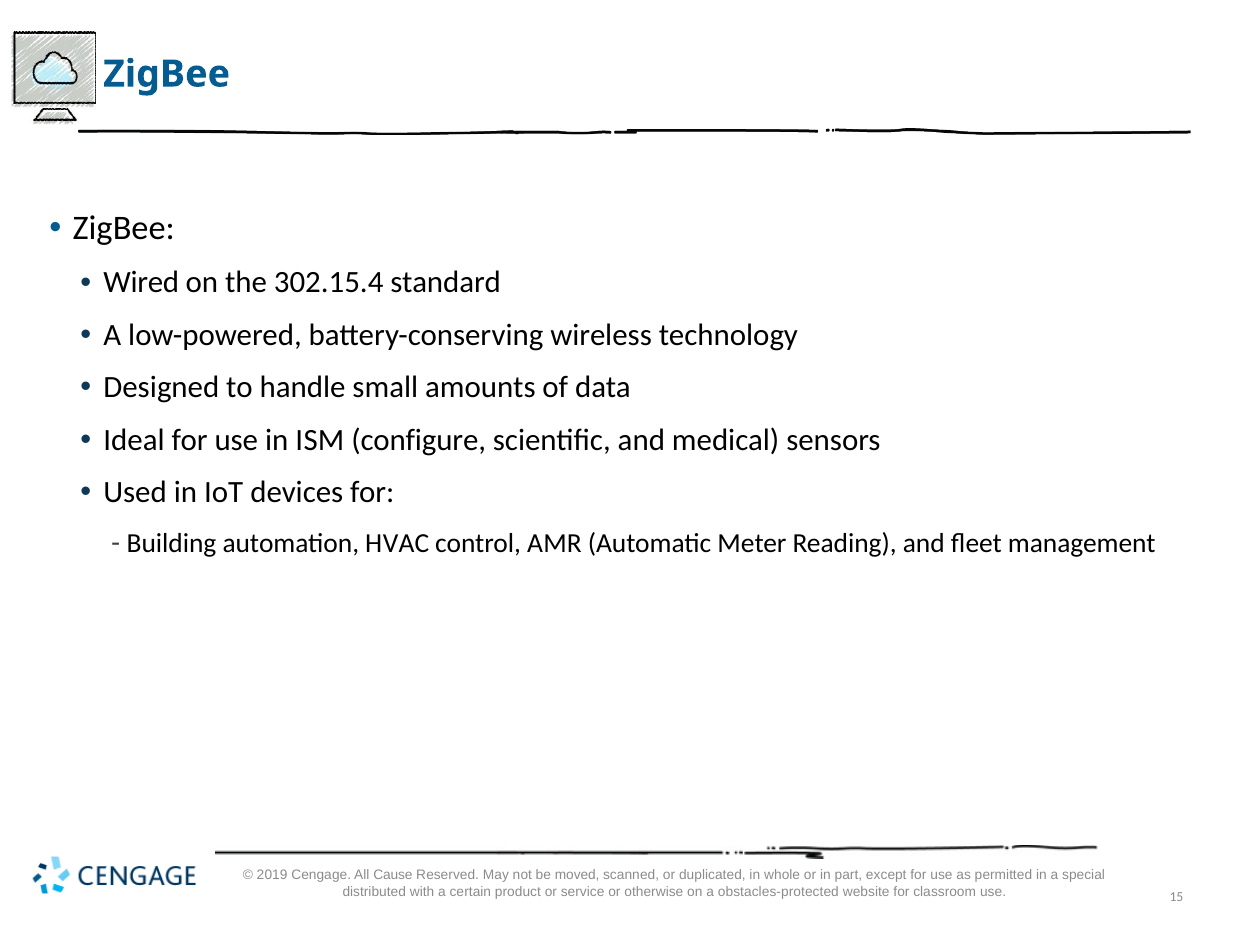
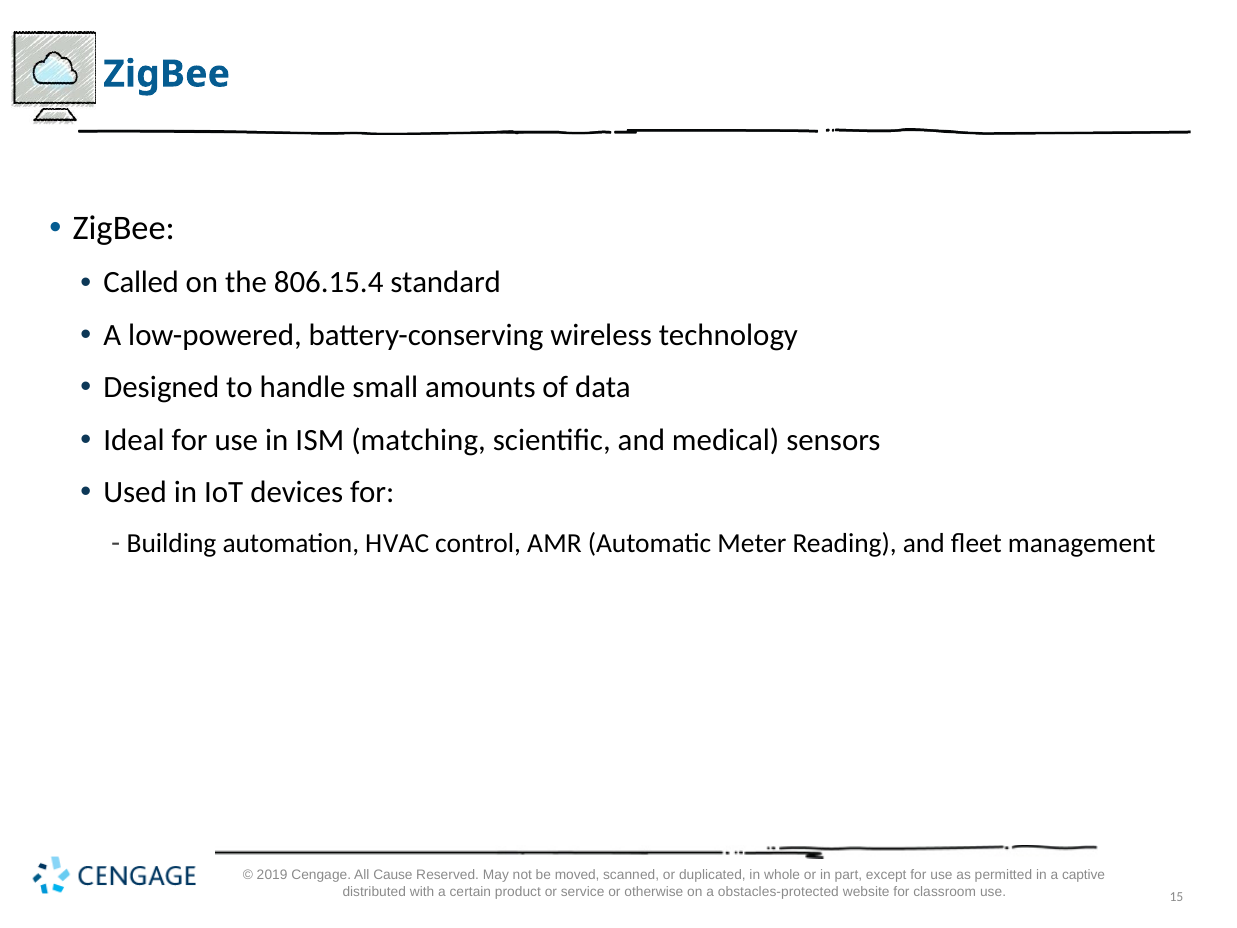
Wired: Wired -> Called
302.15.4: 302.15.4 -> 806.15.4
configure: configure -> matching
special: special -> captive
